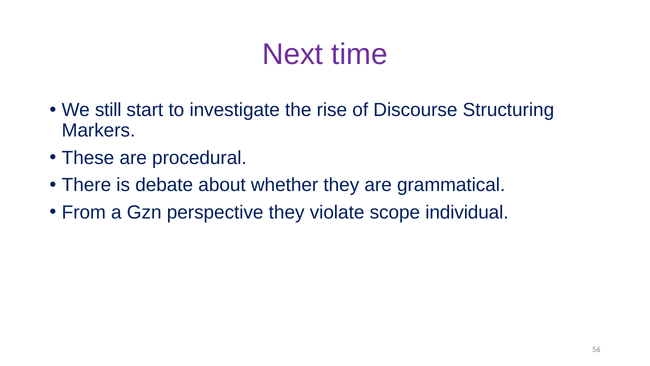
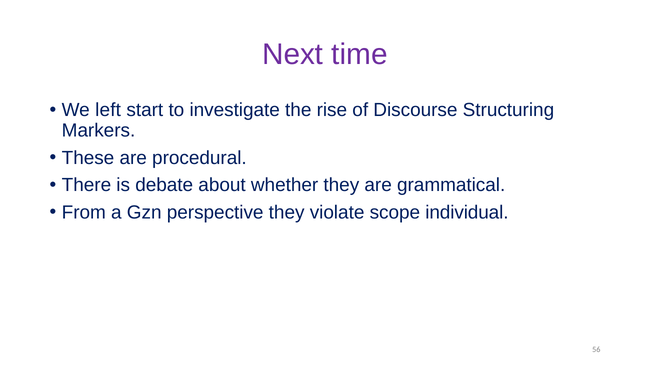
still: still -> left
